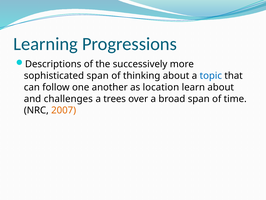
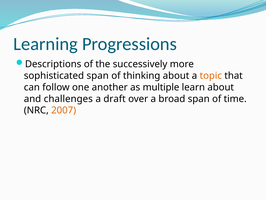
topic colour: blue -> orange
location: location -> multiple
trees: trees -> draft
